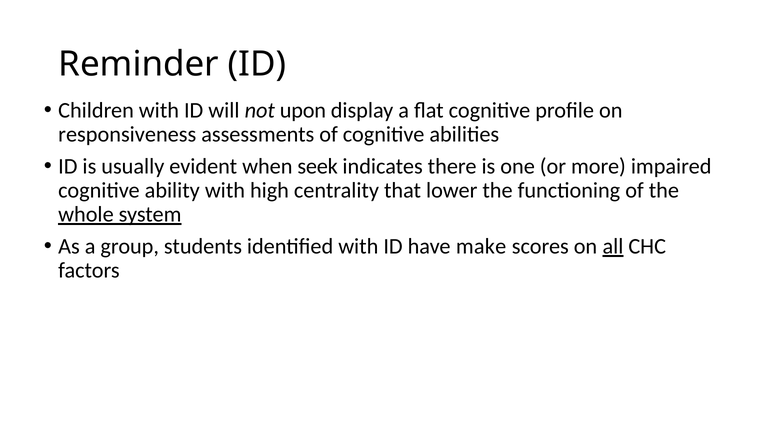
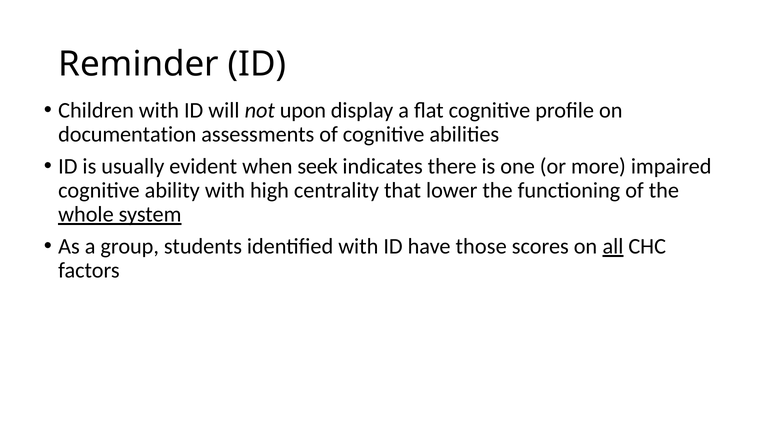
responsiveness: responsiveness -> documentation
make: make -> those
